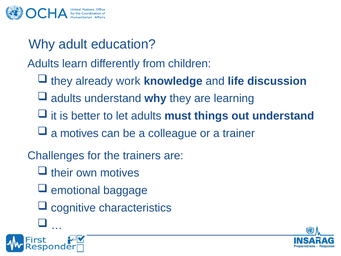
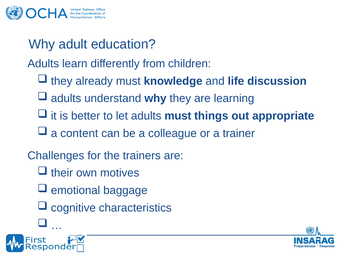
already work: work -> must
out understand: understand -> appropriate
a motives: motives -> content
